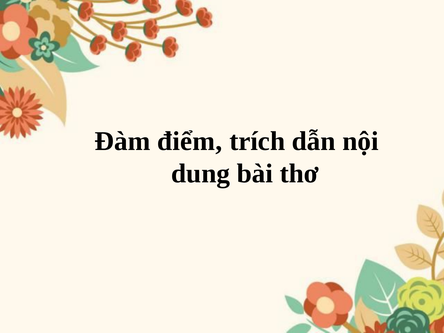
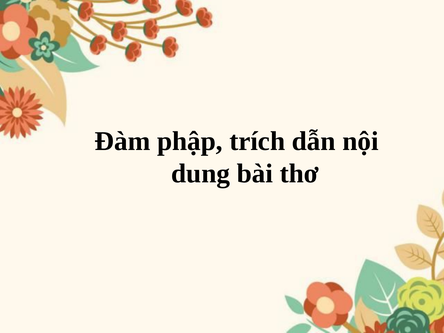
điểm: điểm -> phập
